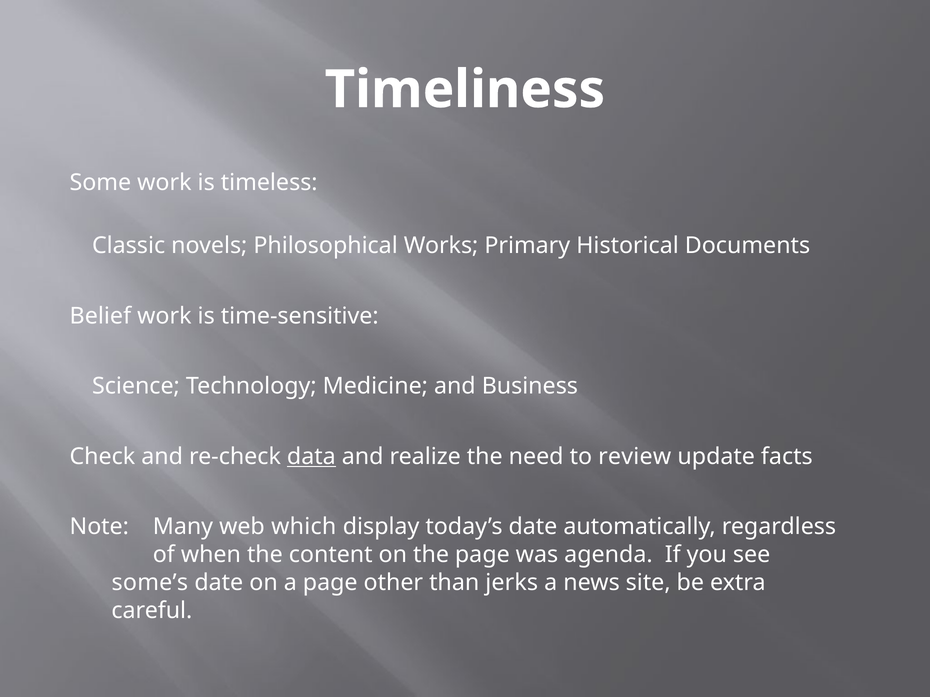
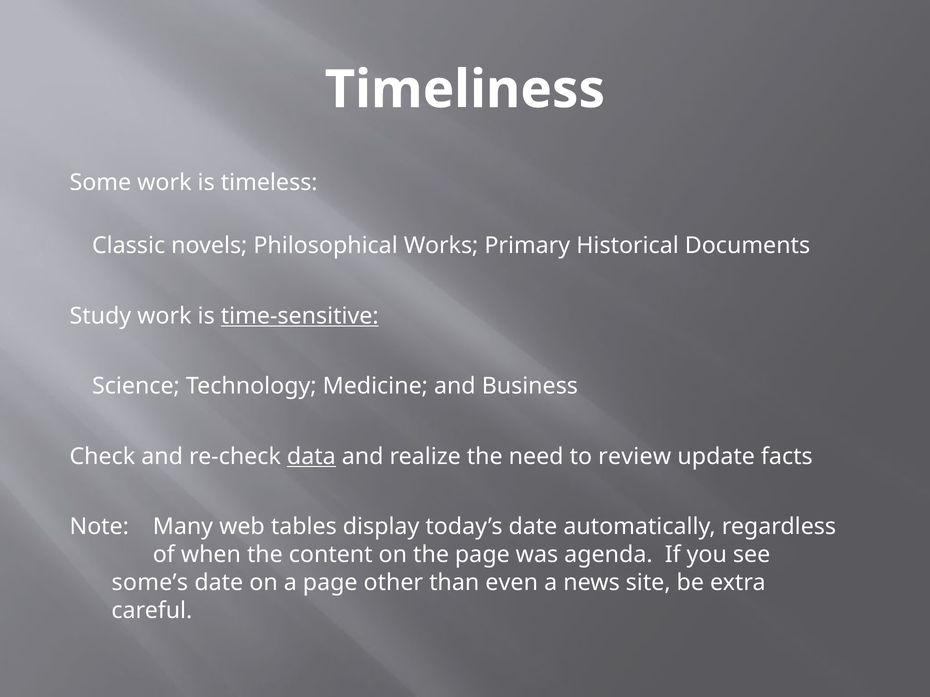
Belief: Belief -> Study
time-sensitive underline: none -> present
which: which -> tables
jerks: jerks -> even
